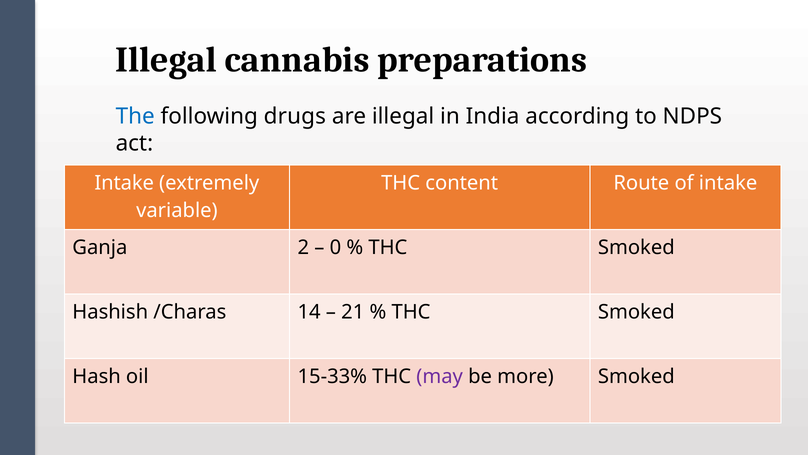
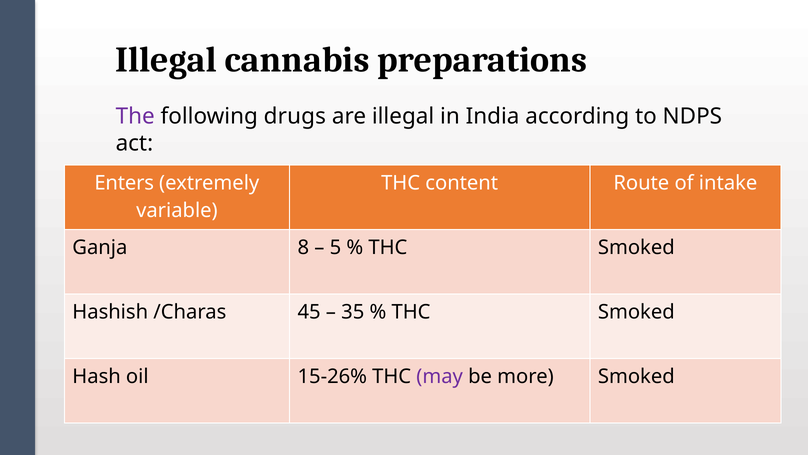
The colour: blue -> purple
Intake at (124, 183): Intake -> Enters
2: 2 -> 8
0: 0 -> 5
14: 14 -> 45
21: 21 -> 35
15-33%: 15-33% -> 15-26%
